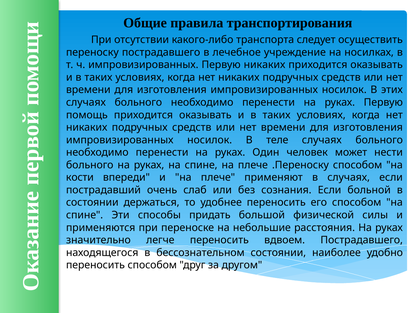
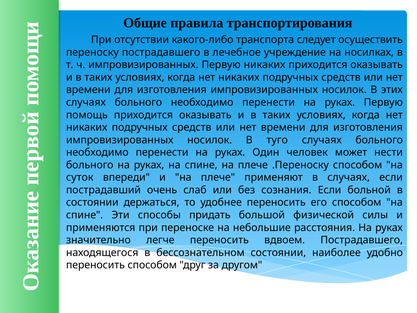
теле: теле -> туго
кости: кости -> суток
